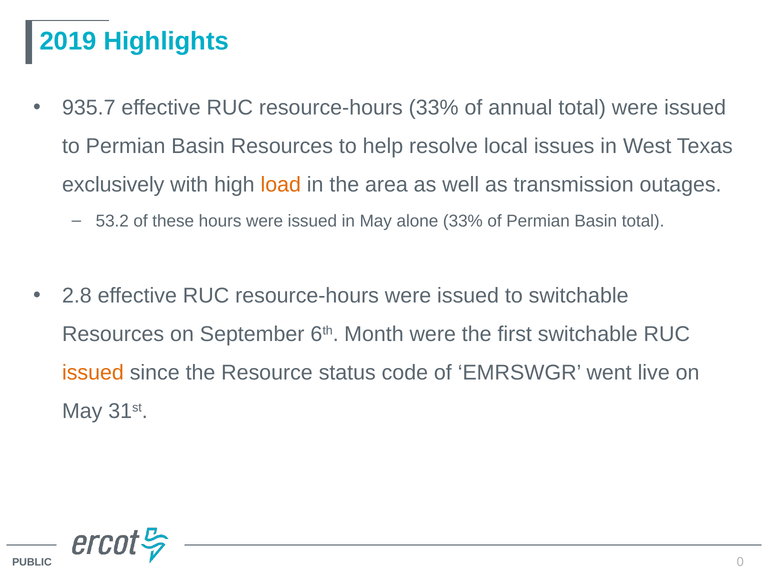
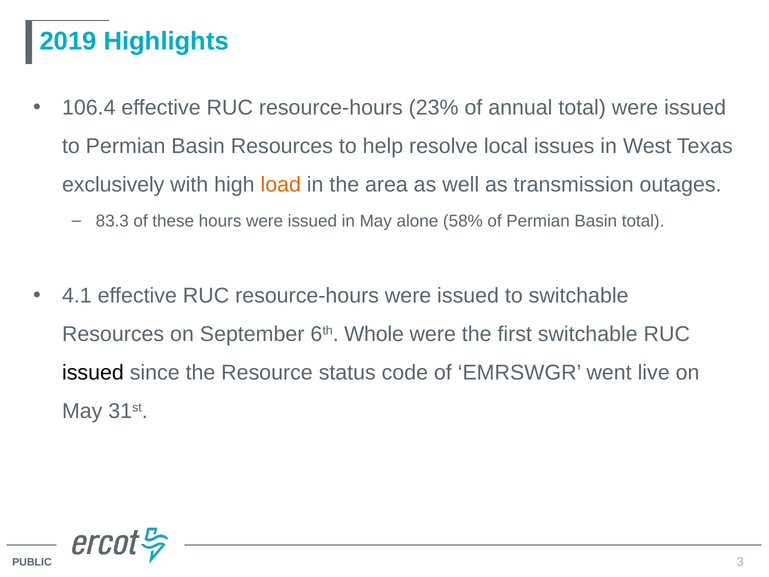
935.7: 935.7 -> 106.4
resource-hours 33%: 33% -> 23%
53.2: 53.2 -> 83.3
alone 33%: 33% -> 58%
2.8: 2.8 -> 4.1
Month: Month -> Whole
issued at (93, 373) colour: orange -> black
0: 0 -> 3
